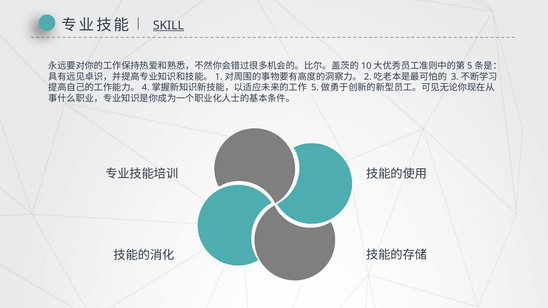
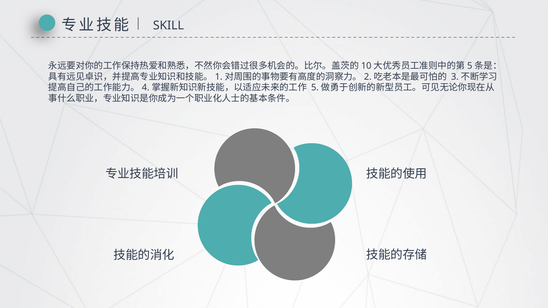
SKILL underline: present -> none
